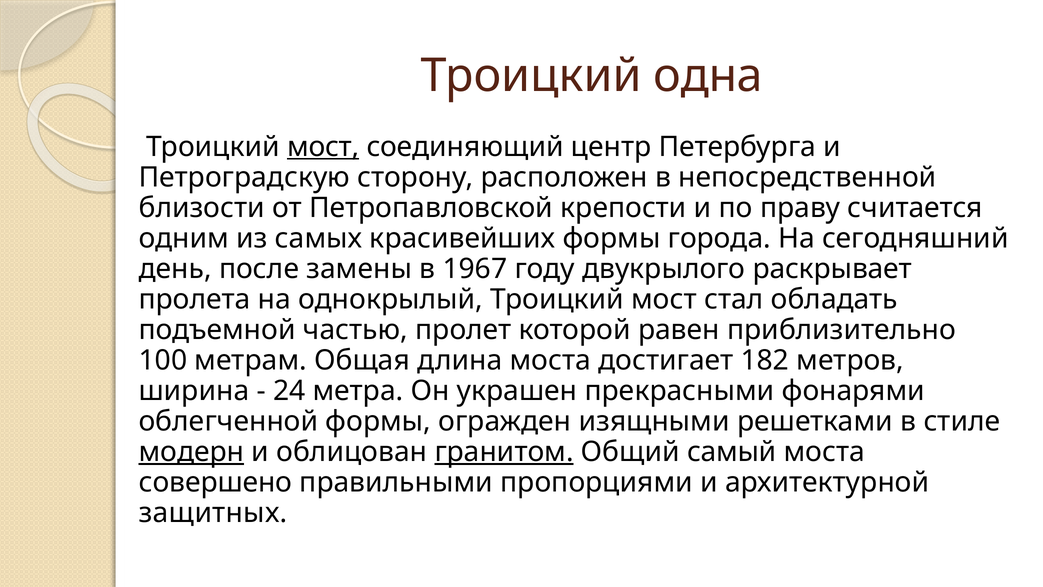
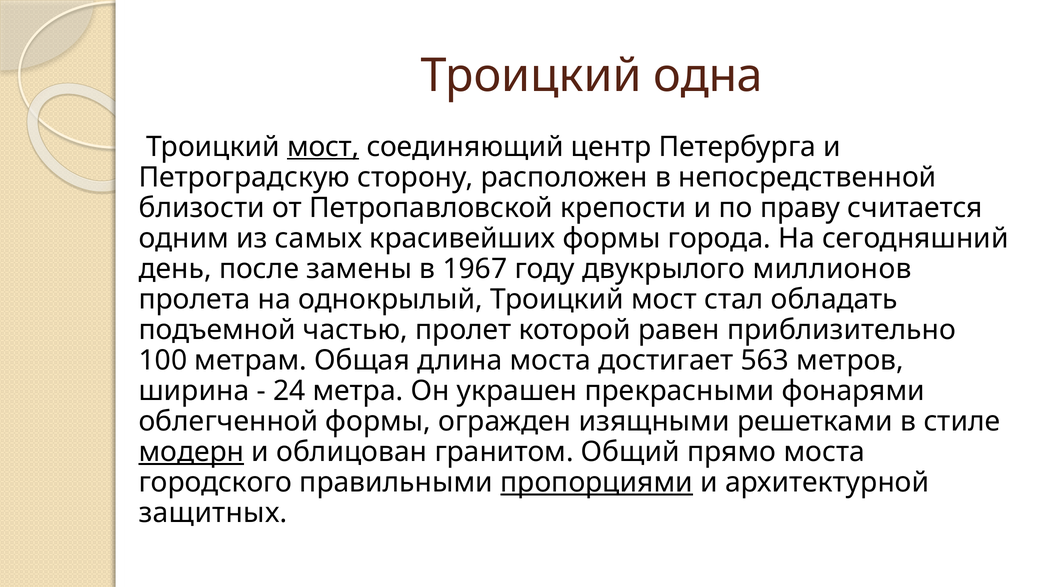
раскрывает: раскрывает -> миллионов
182: 182 -> 563
гранитом underline: present -> none
самый: самый -> прямо
совершено: совершено -> городского
пропорциями underline: none -> present
